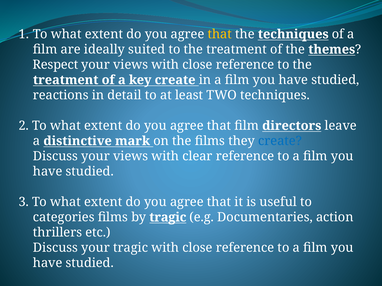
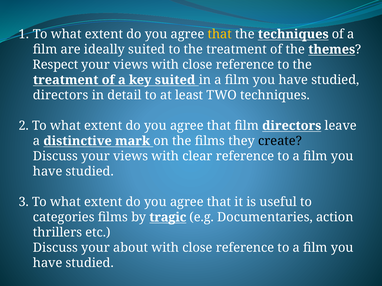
key create: create -> suited
reactions at (61, 95): reactions -> directors
create at (280, 141) colour: blue -> black
your tragic: tragic -> about
